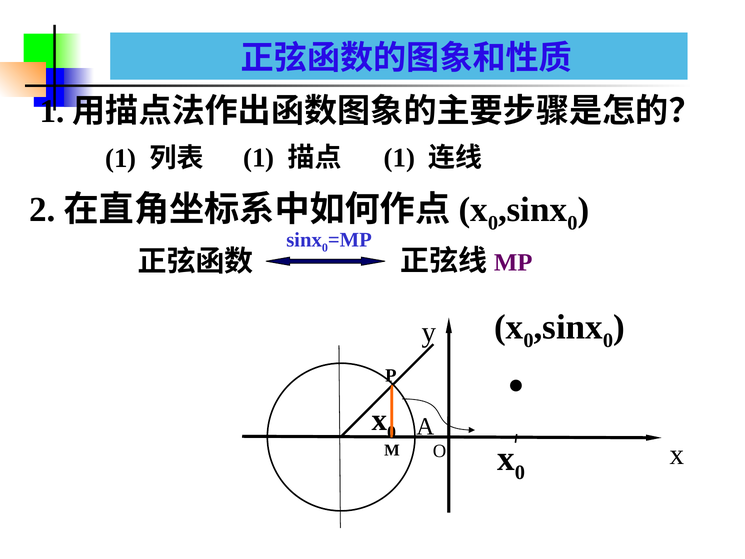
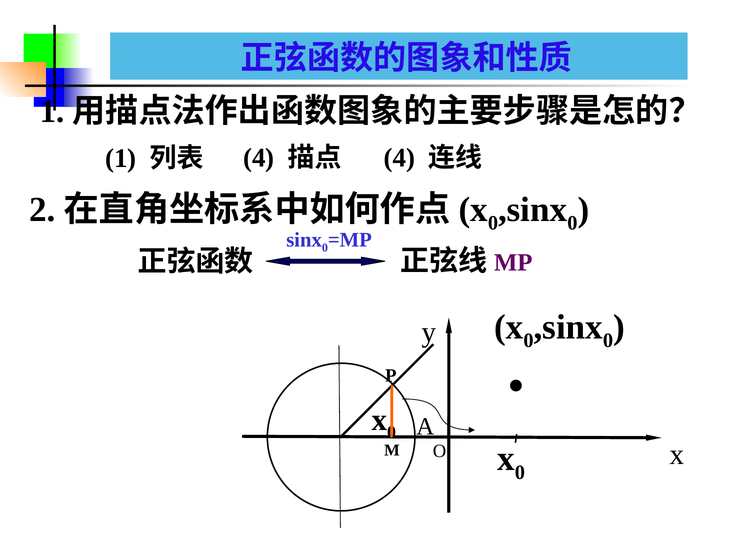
1 at (259, 158): 1 -> 4
1 at (400, 158): 1 -> 4
